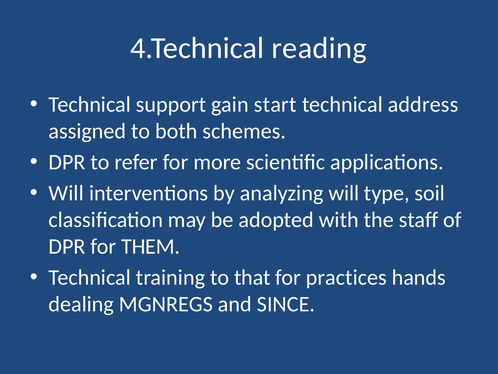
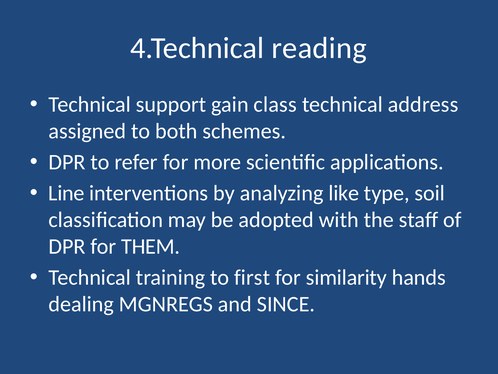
start: start -> class
Will at (66, 193): Will -> Line
analyzing will: will -> like
that: that -> first
practices: practices -> similarity
